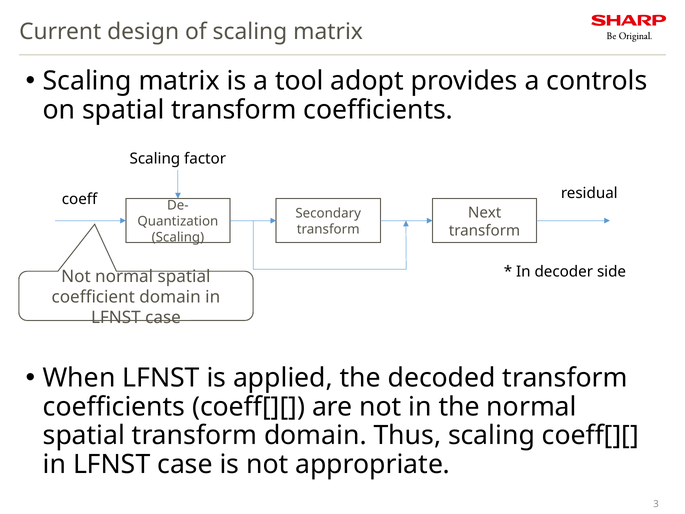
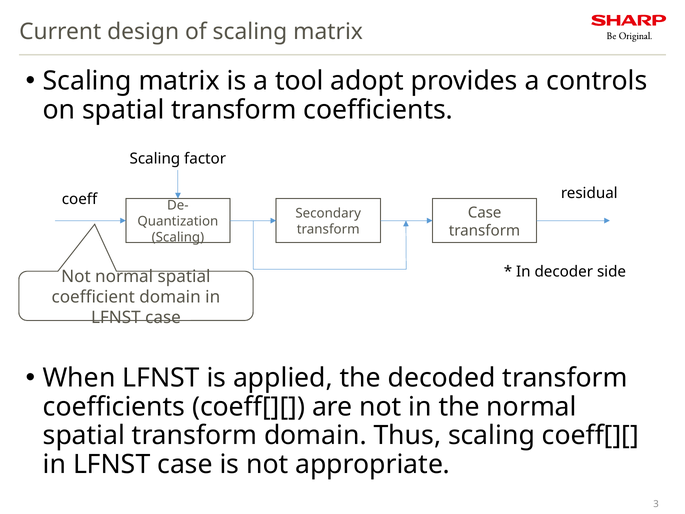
Next at (485, 212): Next -> Case
